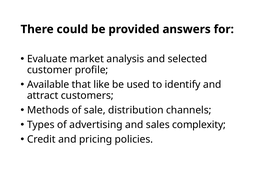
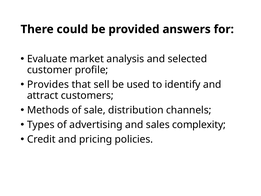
Available: Available -> Provides
like: like -> sell
